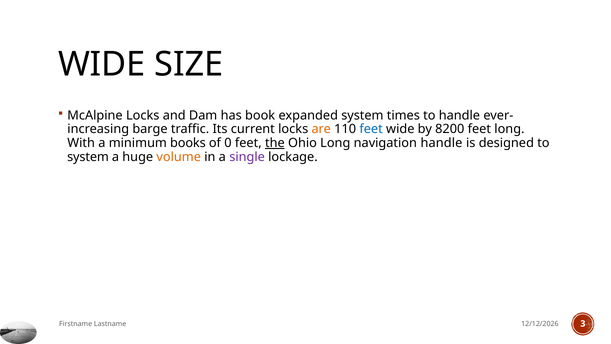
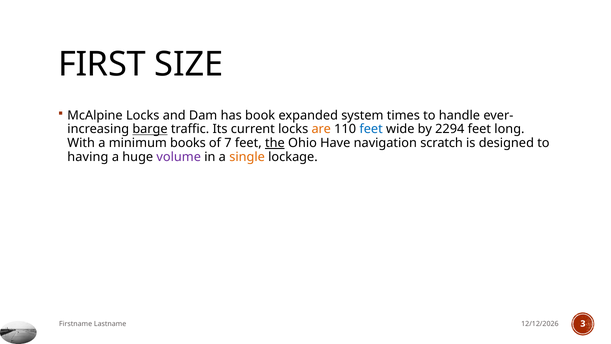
WIDE at (102, 64): WIDE -> FIRST
barge underline: none -> present
8200: 8200 -> 2294
0: 0 -> 7
Ohio Long: Long -> Have
navigation handle: handle -> scratch
system at (88, 157): system -> having
volume colour: orange -> purple
single colour: purple -> orange
